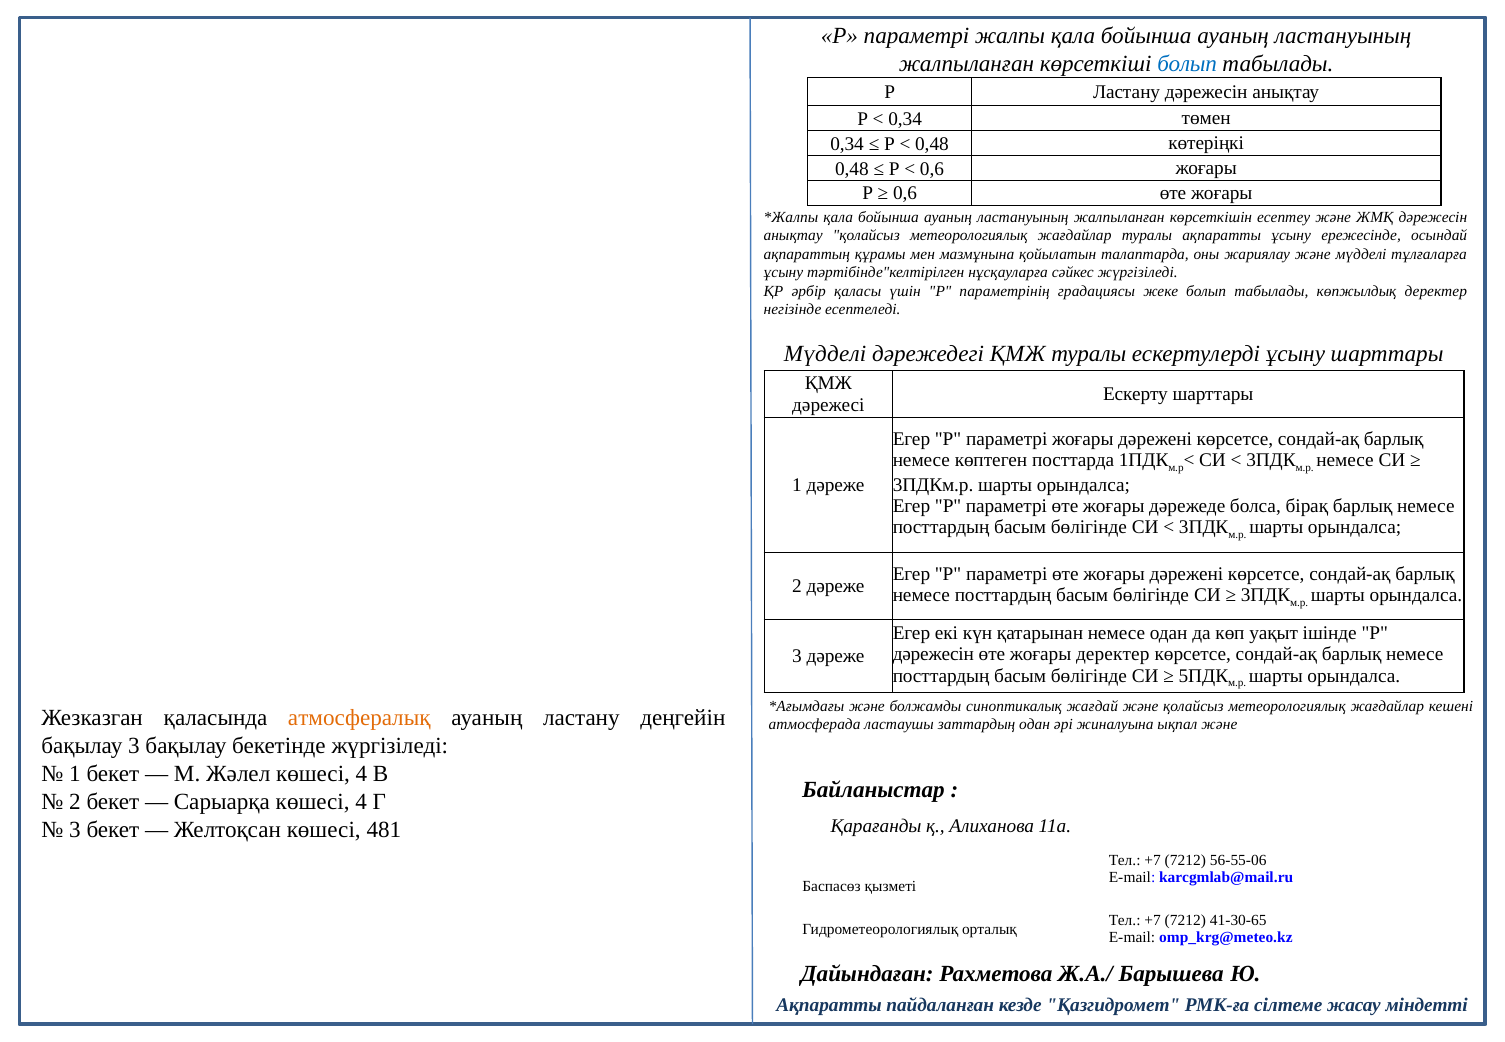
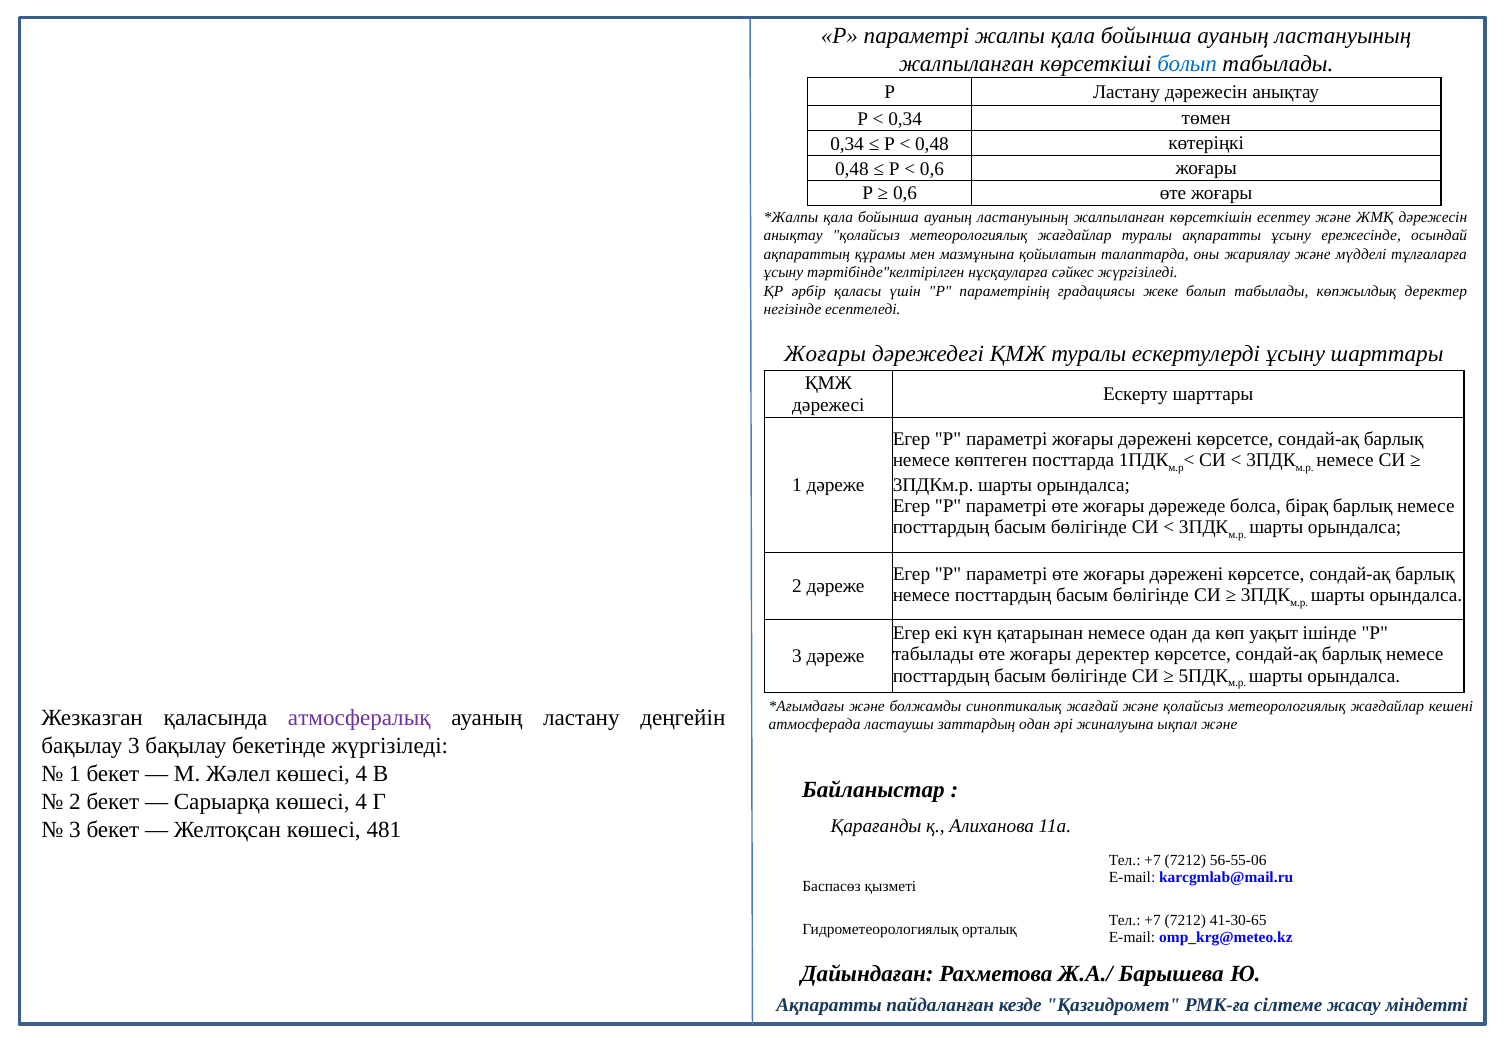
Мүдделі at (825, 354): Мүдделі -> Жоғары
дәрежесін at (933, 654): дәрежесін -> табылады
атмосфералық colour: orange -> purple
